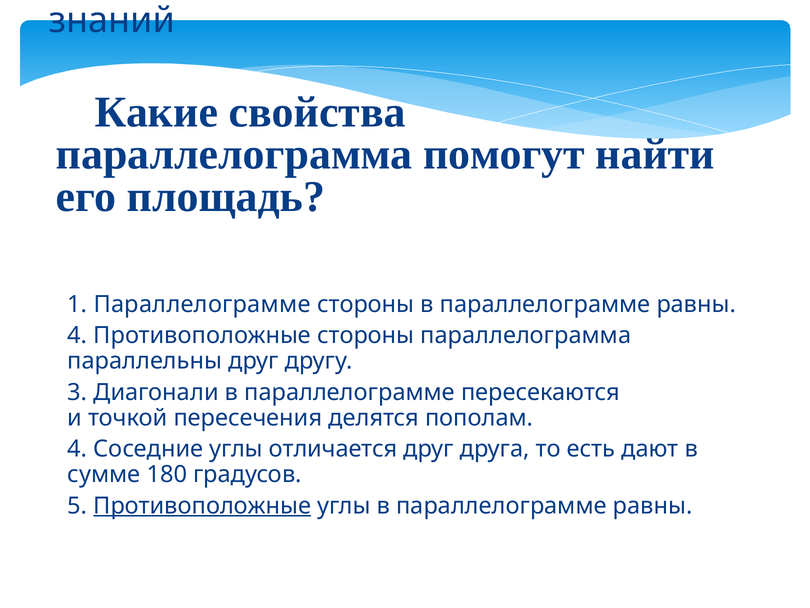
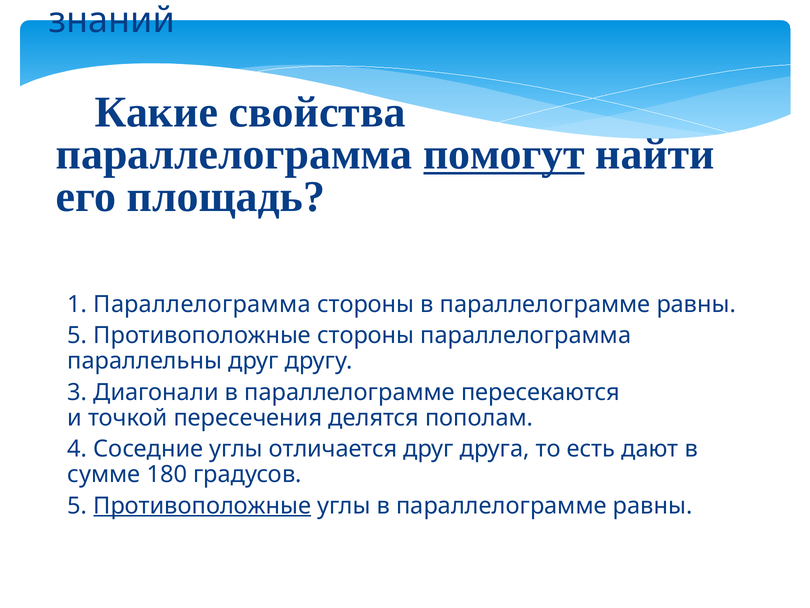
помогут underline: none -> present
1 Параллелограмме: Параллелограмме -> Параллелограмма
4 at (77, 335): 4 -> 5
